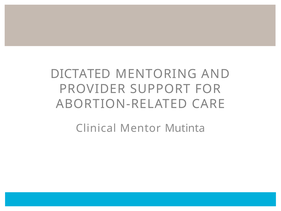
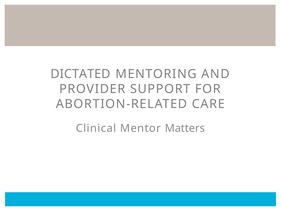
Mutinta: Mutinta -> Matters
